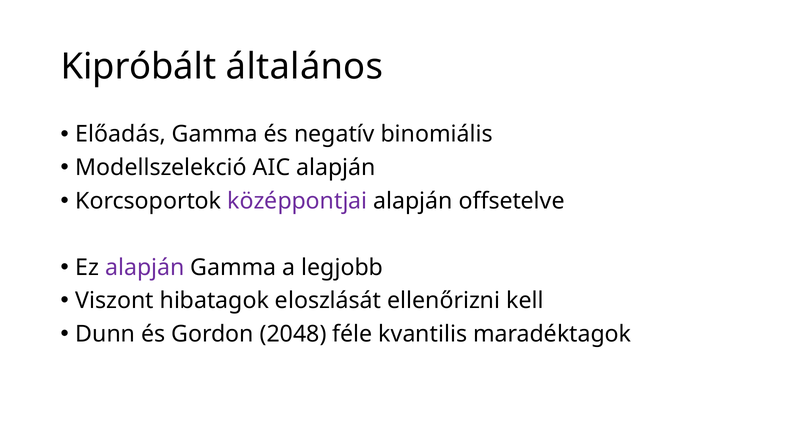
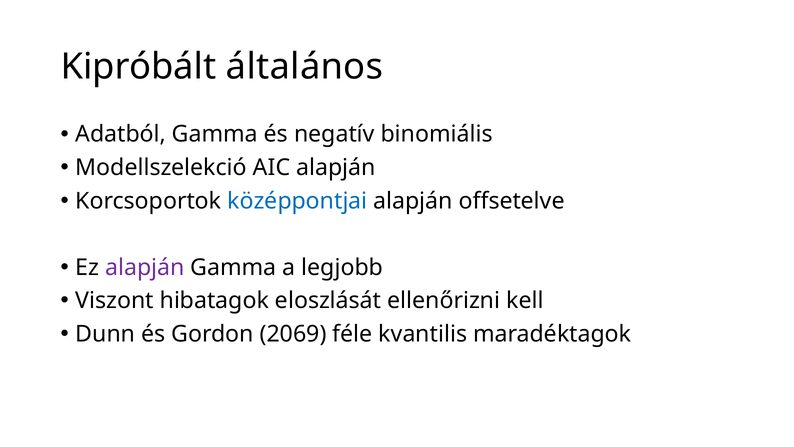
Előadás: Előadás -> Adatból
középpontjai colour: purple -> blue
2048: 2048 -> 2069
